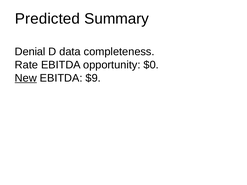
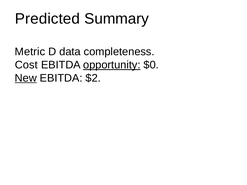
Denial: Denial -> Metric
Rate: Rate -> Cost
opportunity underline: none -> present
$9: $9 -> $2
